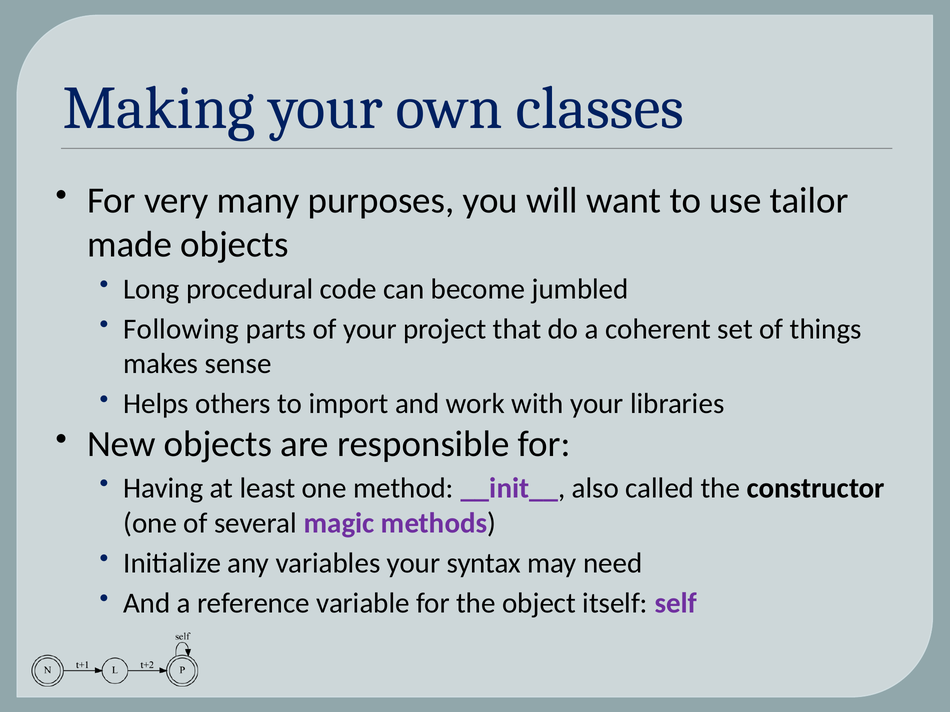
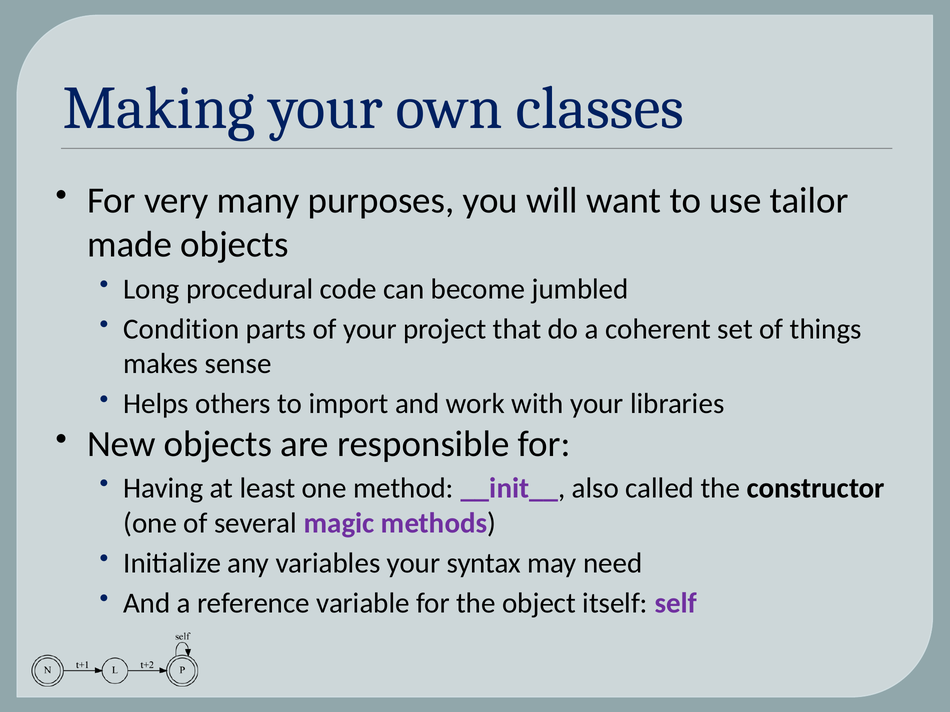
Following: Following -> Condition
